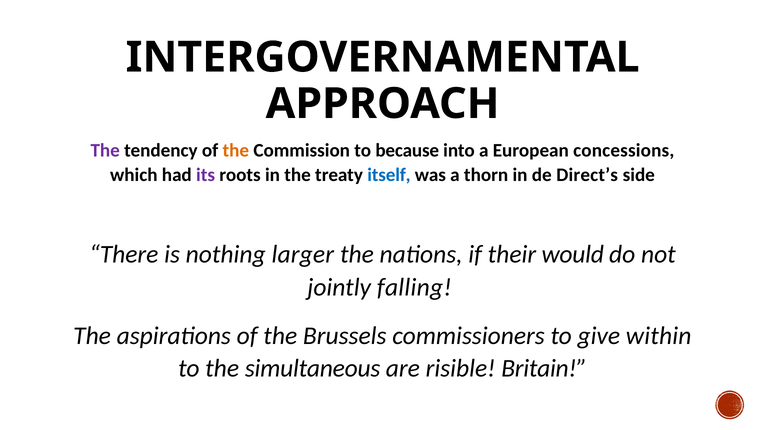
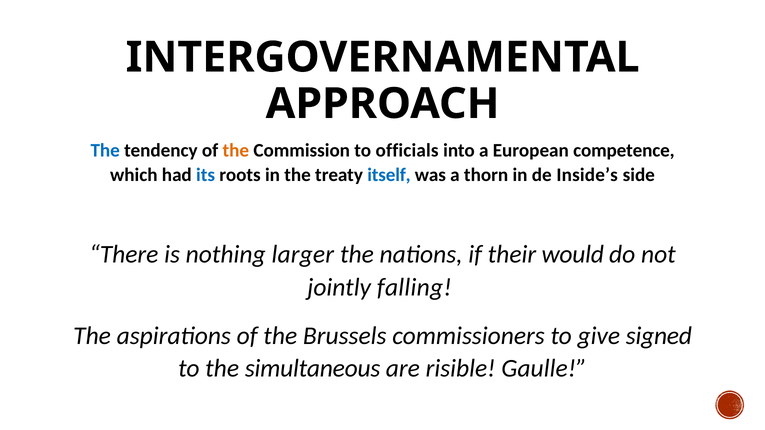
The at (105, 150) colour: purple -> blue
because: because -> officials
concessions: concessions -> competence
its colour: purple -> blue
Direct’s: Direct’s -> Inside’s
within: within -> signed
Britain: Britain -> Gaulle
